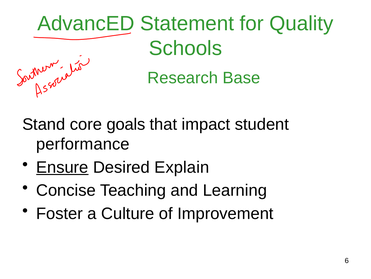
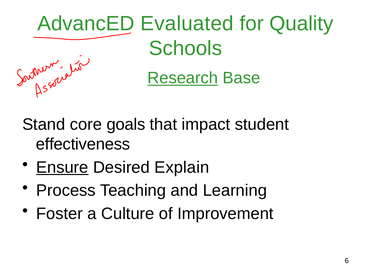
Statement: Statement -> Evaluated
Research underline: none -> present
performance: performance -> effectiveness
Concise: Concise -> Process
